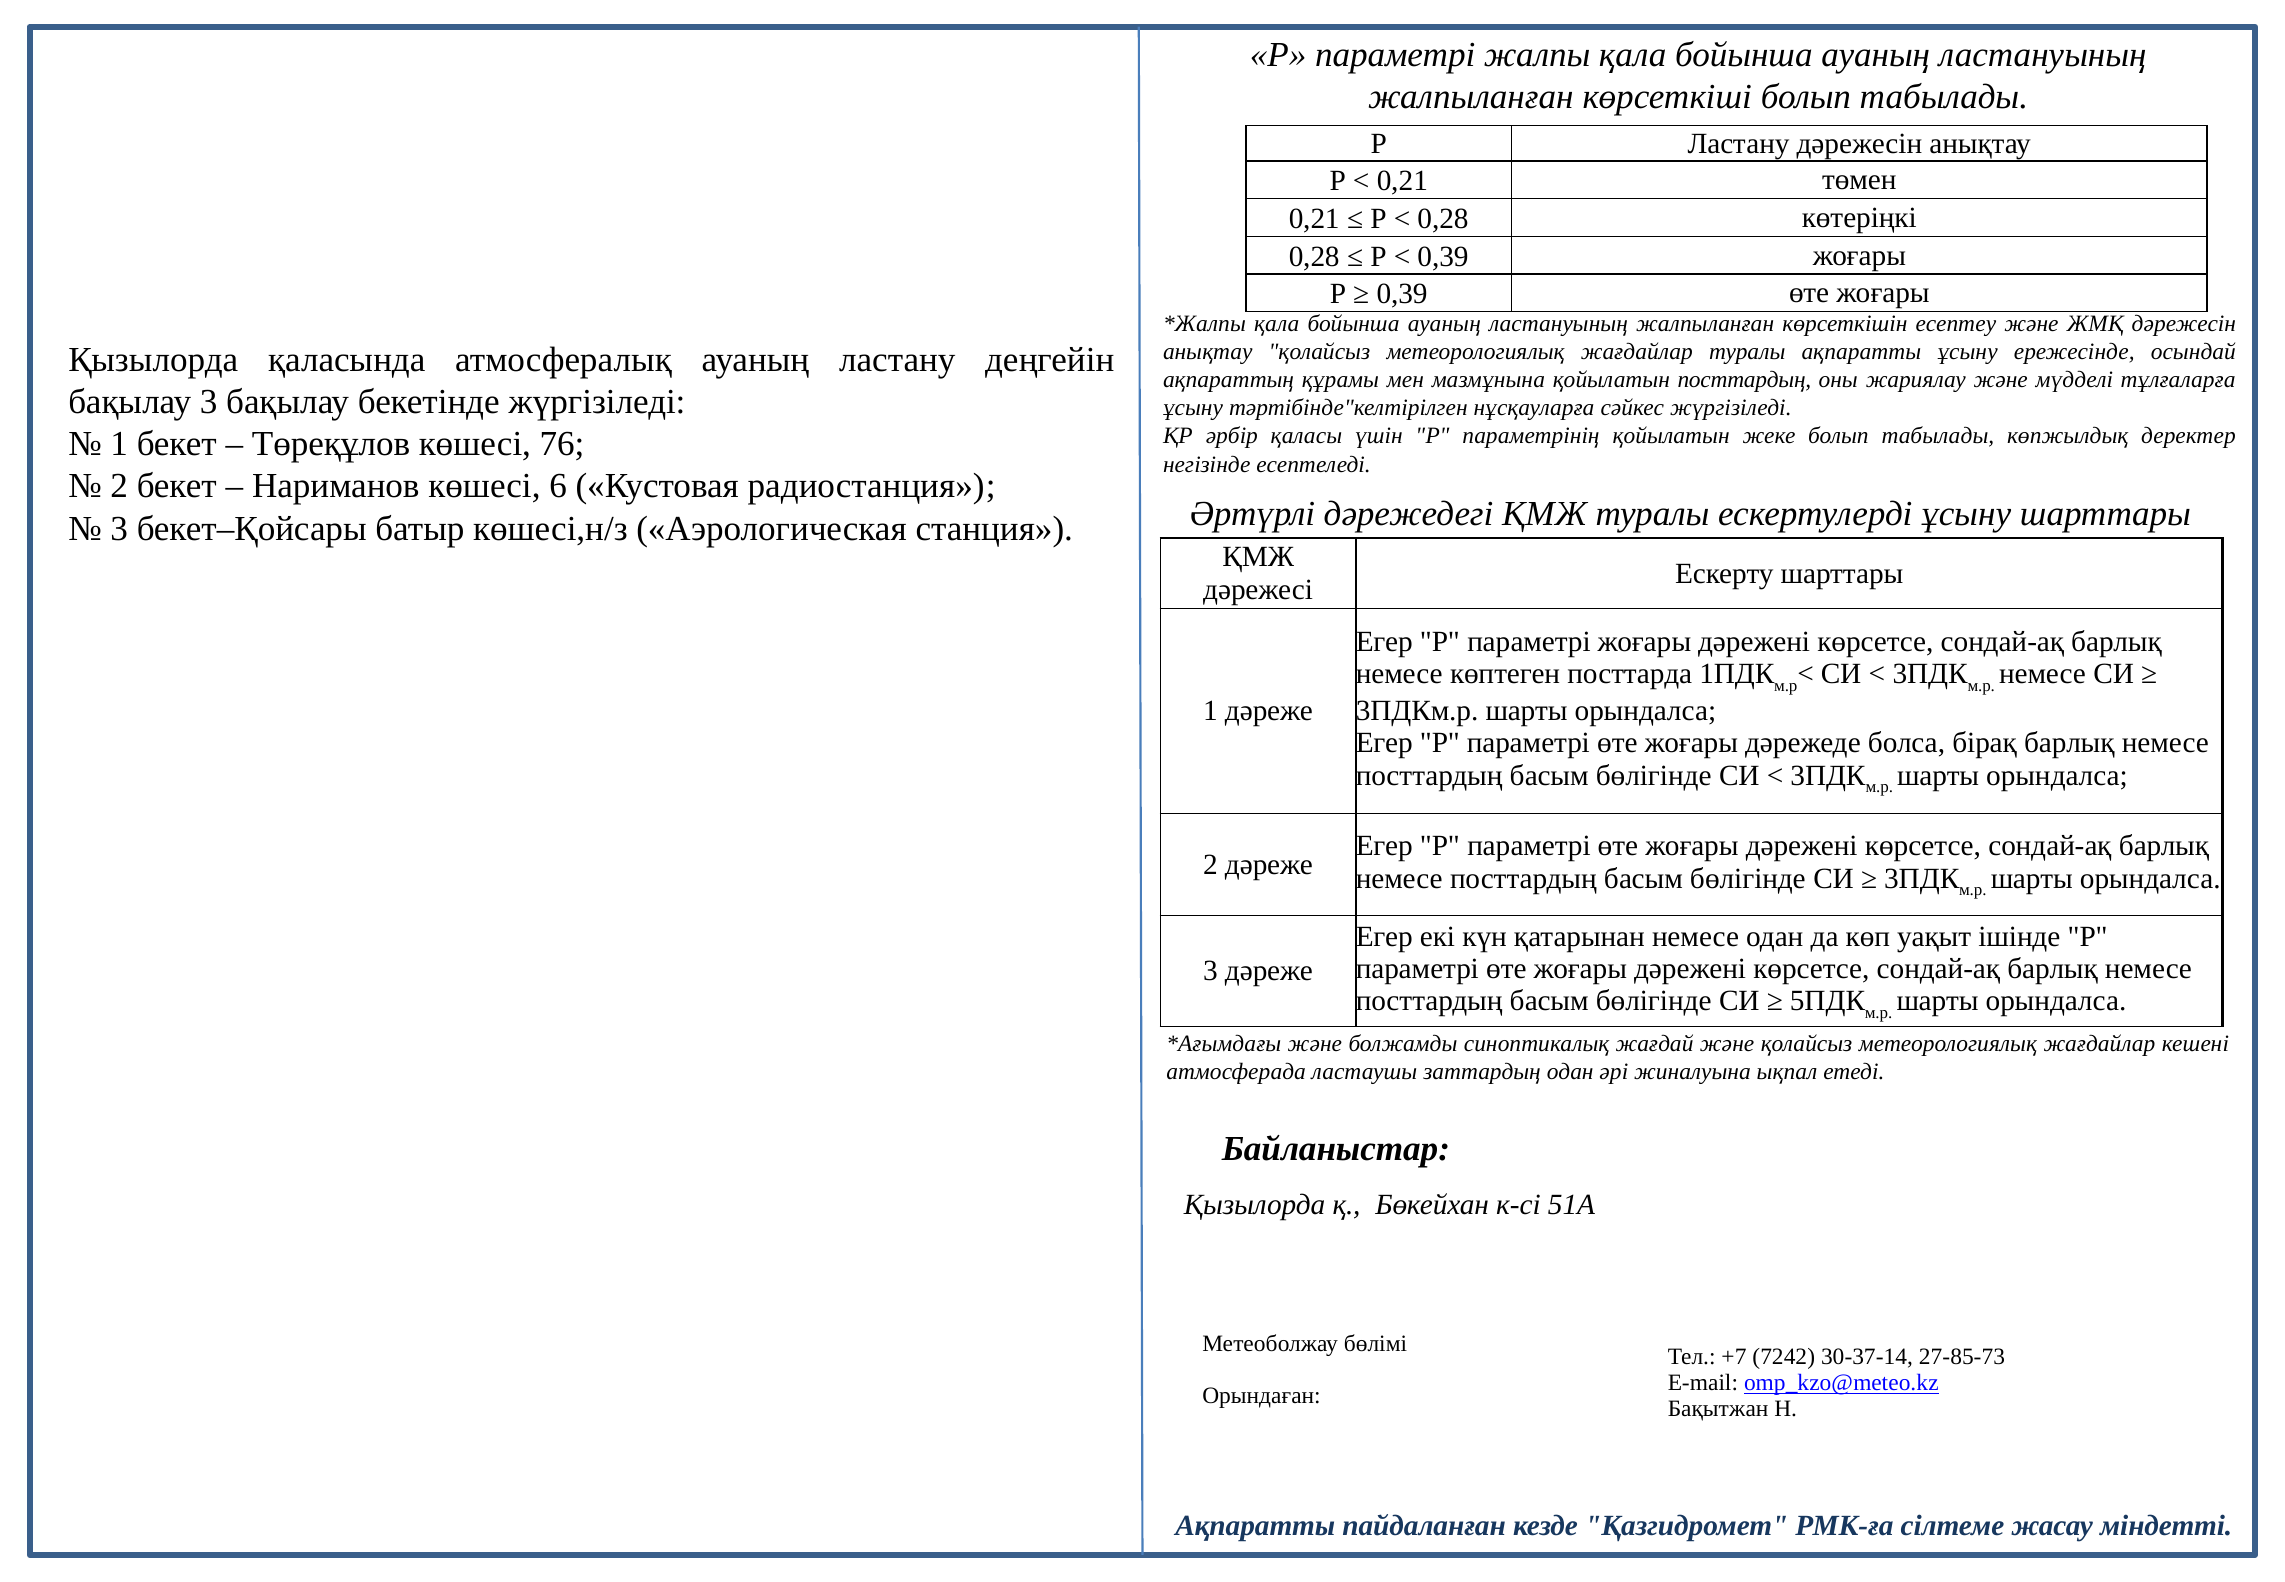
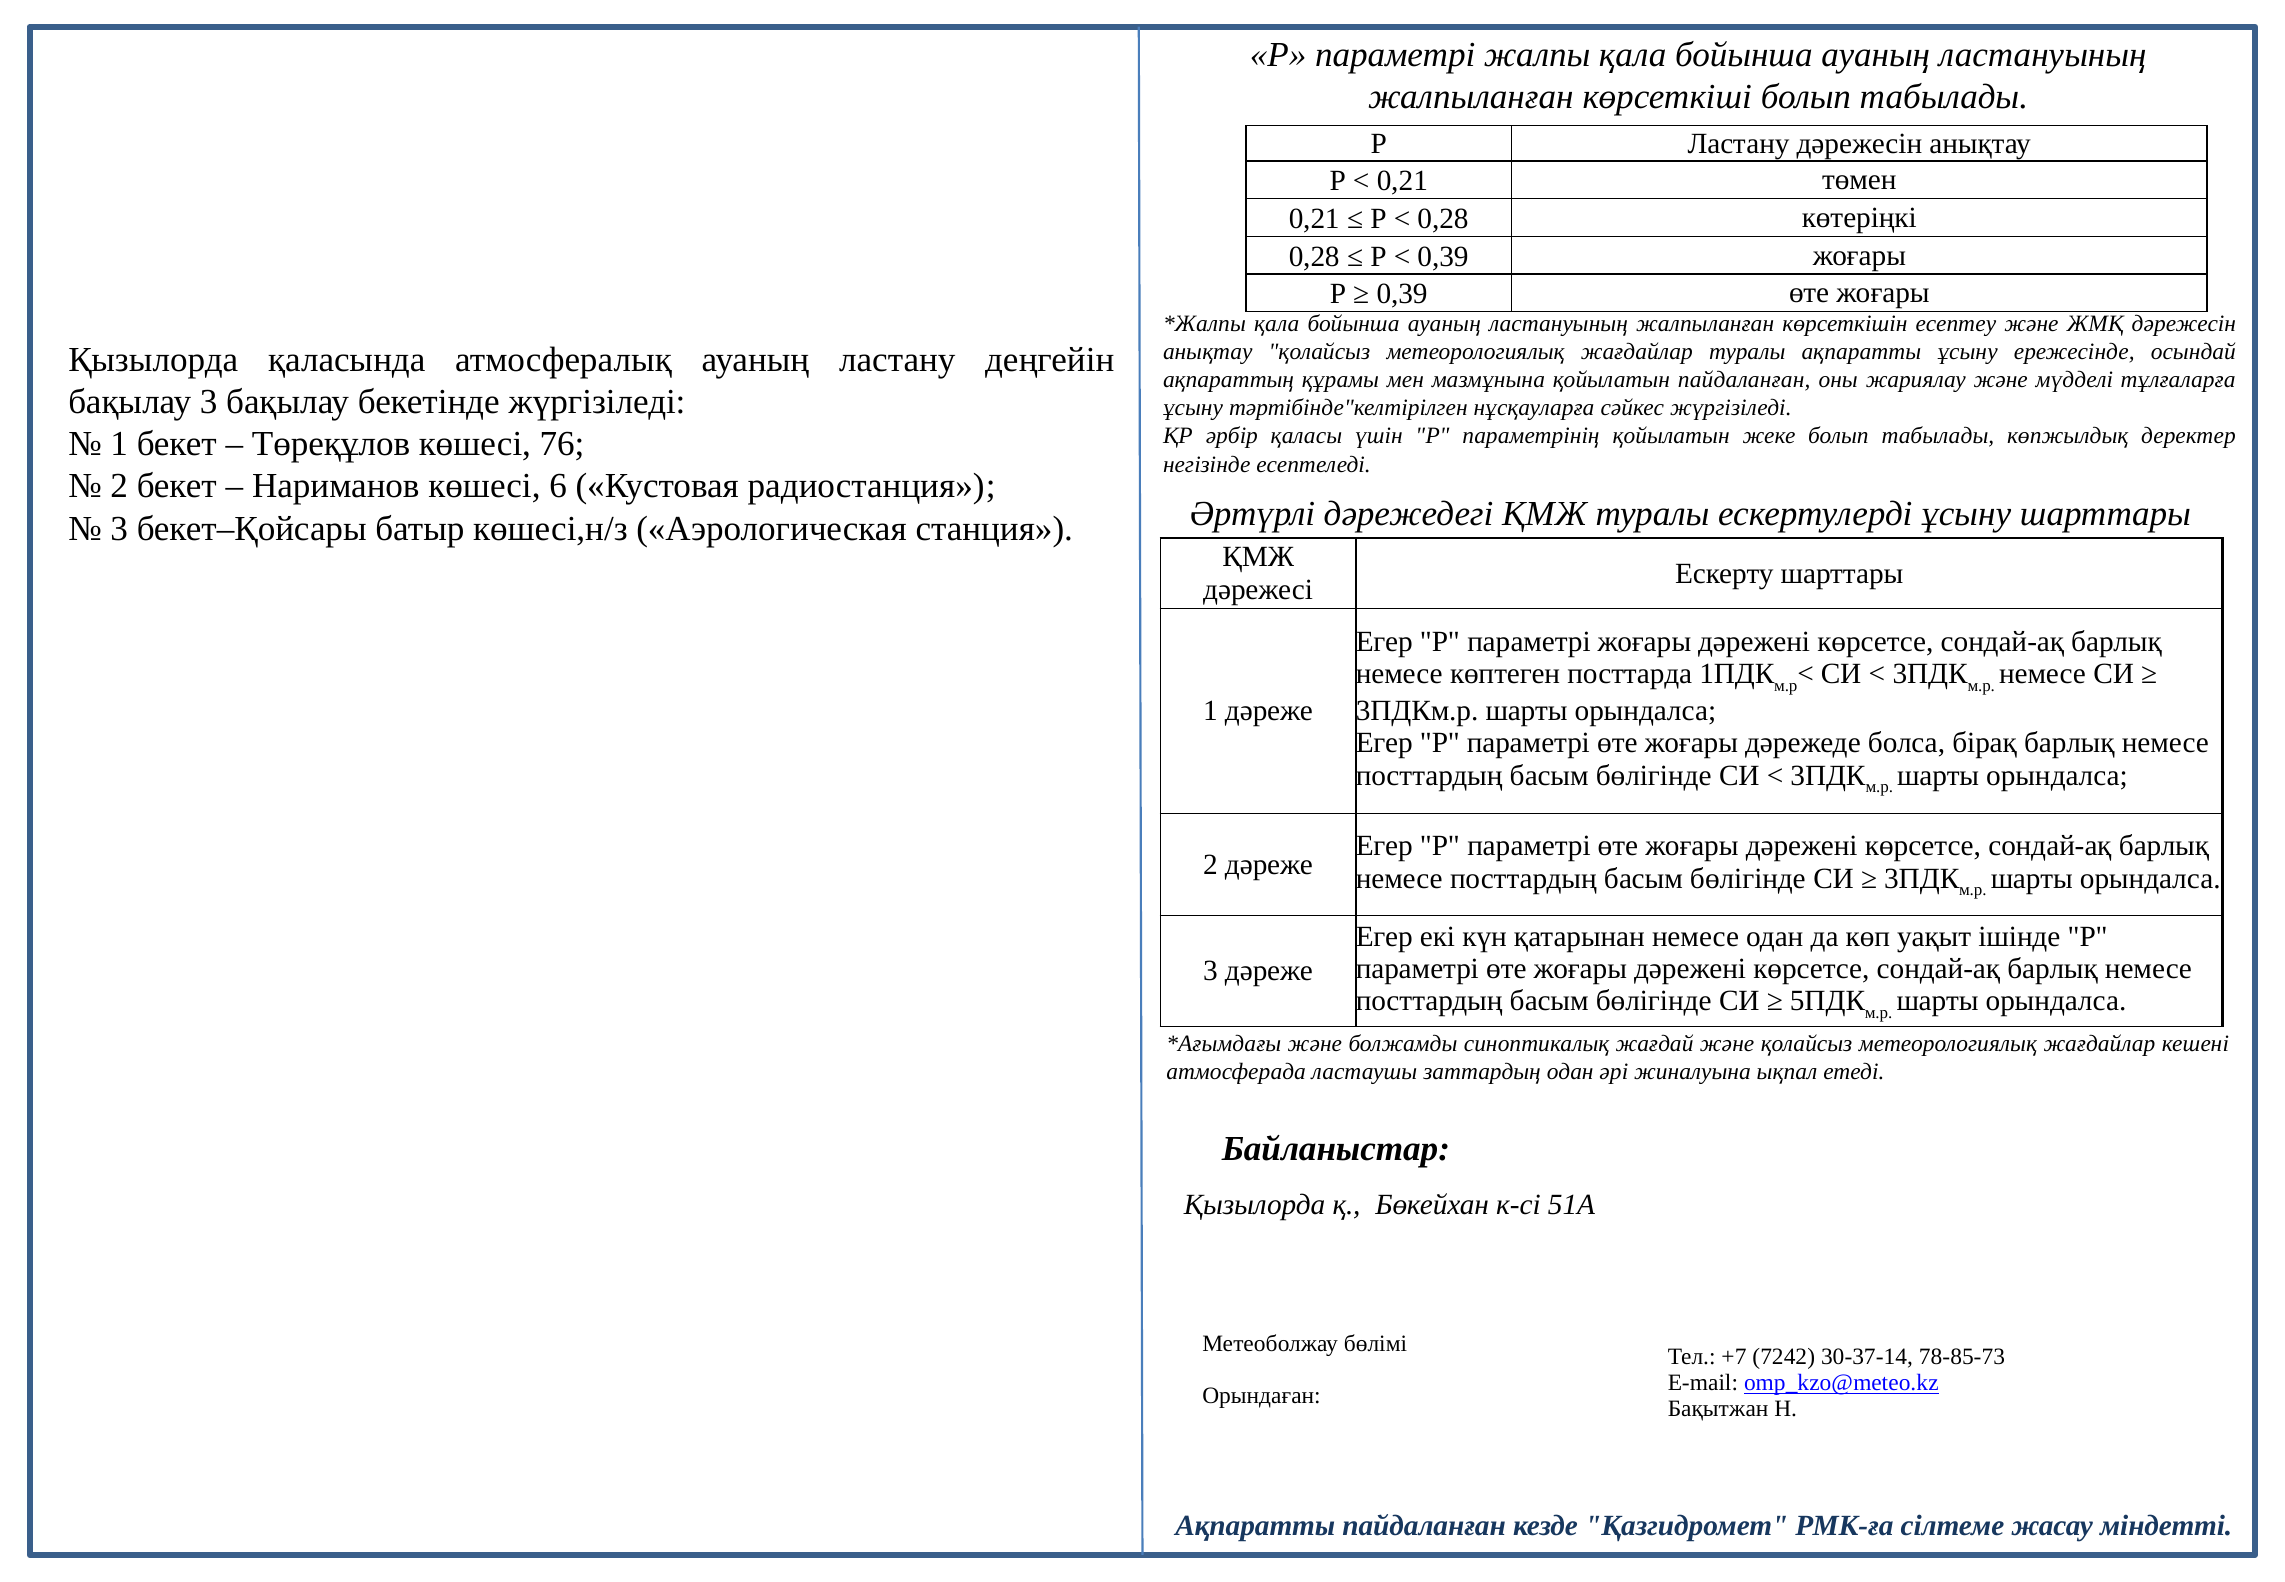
қойылатын посттардың: посттардың -> пайдаланған
27-85-73: 27-85-73 -> 78-85-73
